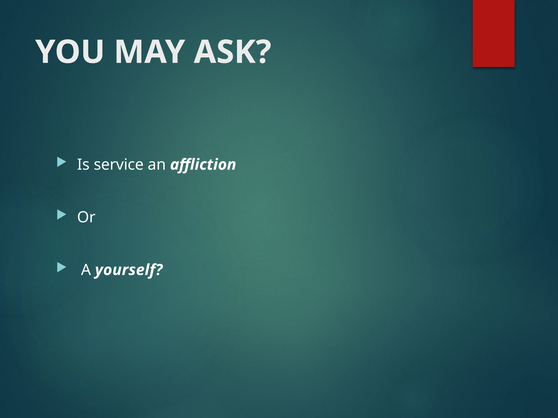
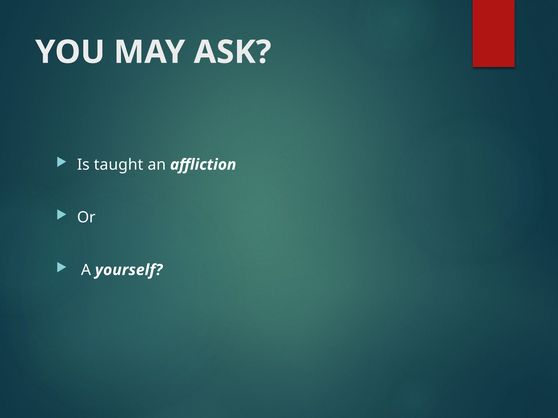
service: service -> taught
